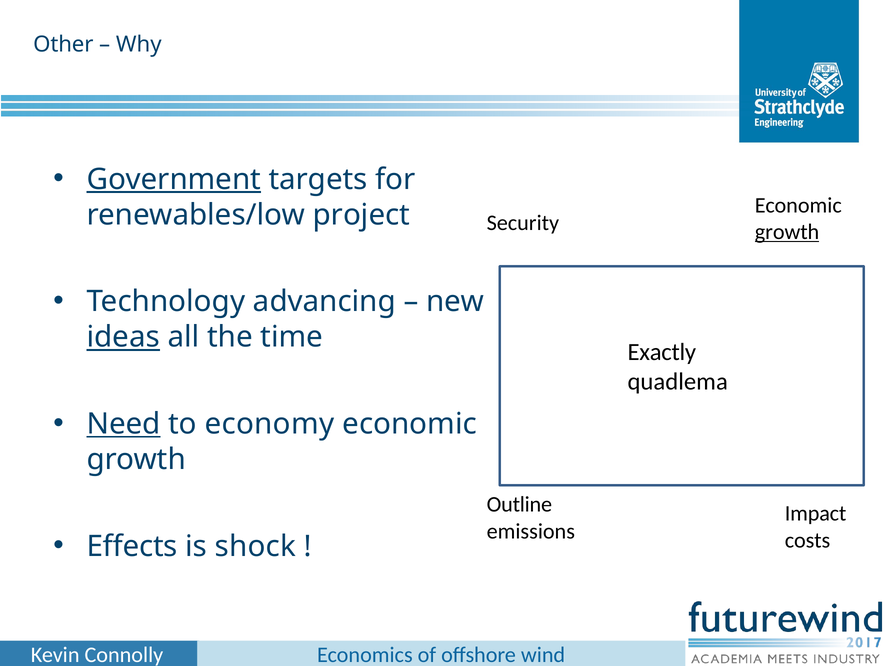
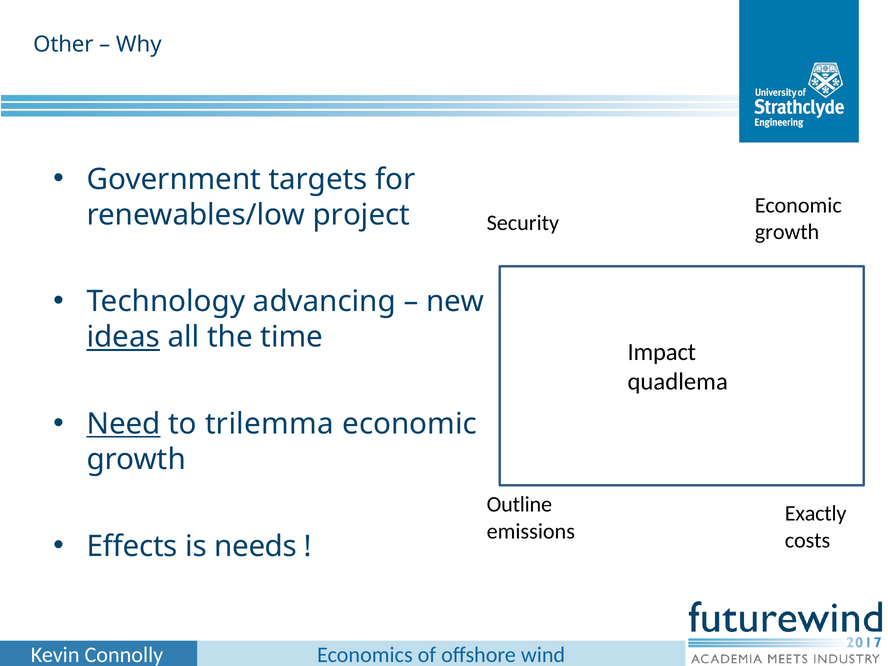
Government underline: present -> none
growth at (787, 232) underline: present -> none
Exactly: Exactly -> Impact
economy: economy -> trilemma
Impact: Impact -> Exactly
shock: shock -> needs
